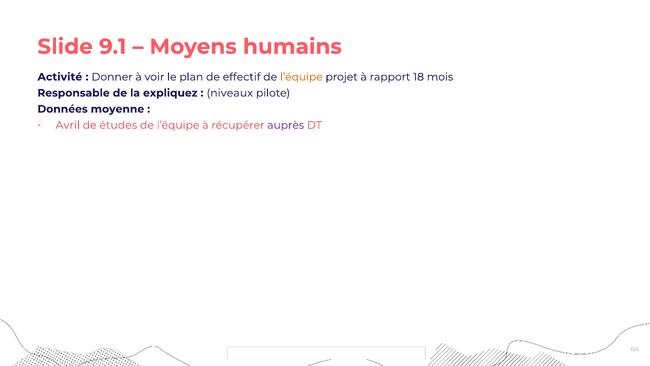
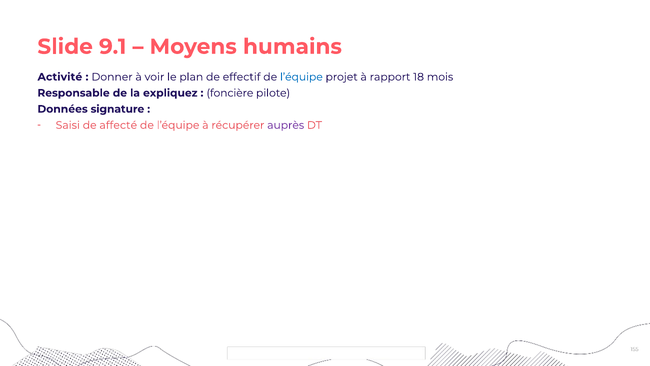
l’équipe at (301, 77) colour: orange -> blue
niveaux: niveaux -> foncière
moyenne: moyenne -> signature
Avril: Avril -> Saisi
études: études -> affecté
